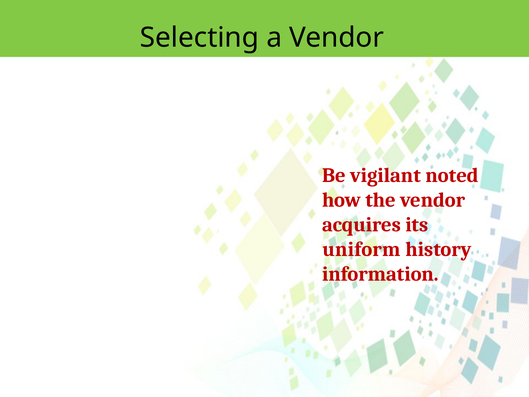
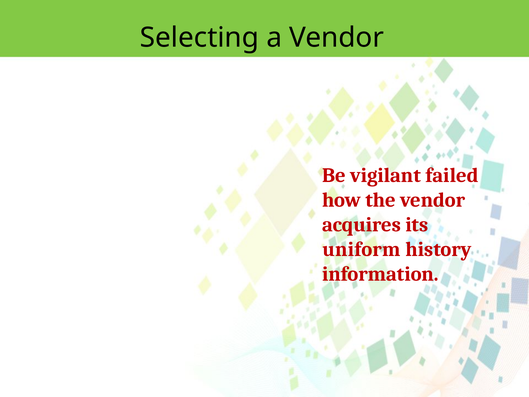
noted: noted -> failed
